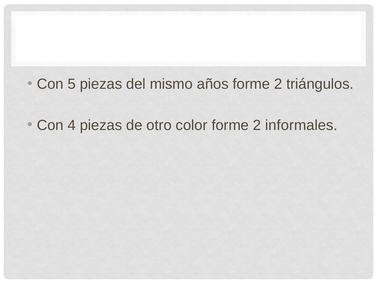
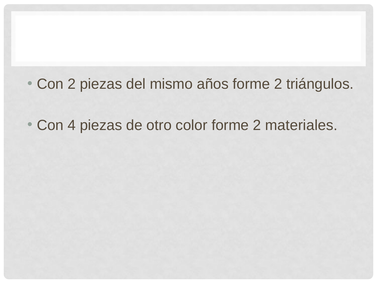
Con 5: 5 -> 2
informales: informales -> materiales
